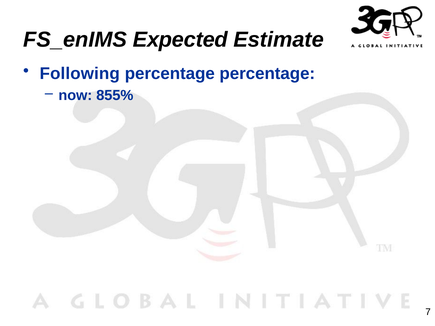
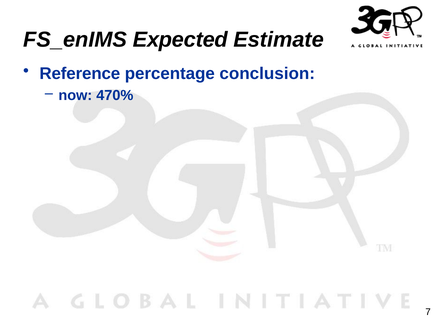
Following: Following -> Reference
percentage percentage: percentage -> conclusion
855%: 855% -> 470%
